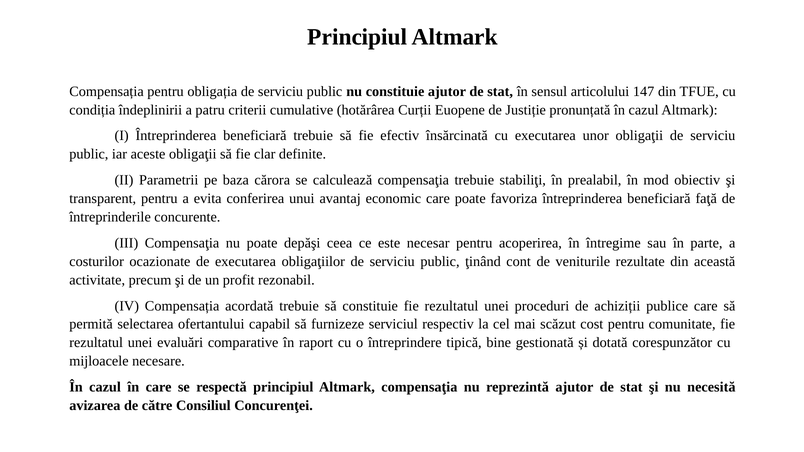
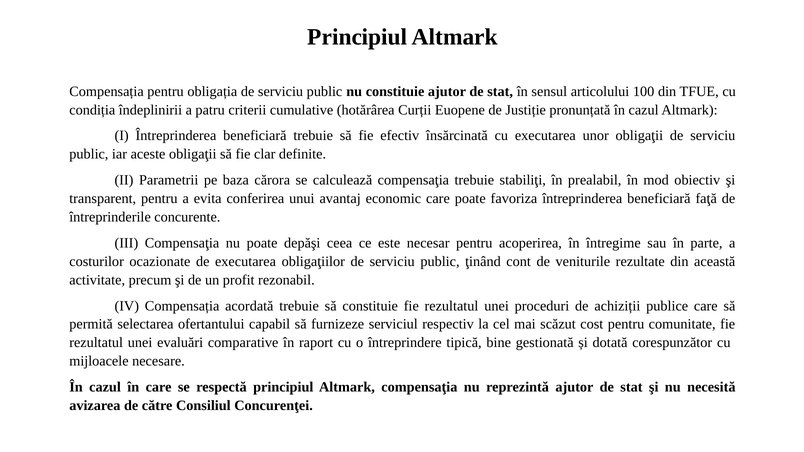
147: 147 -> 100
